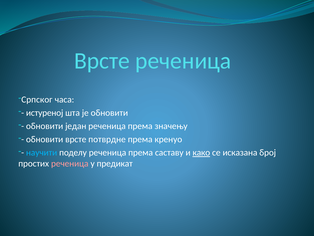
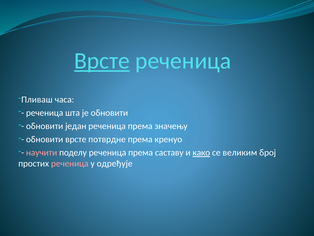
Врсте at (102, 61) underline: none -> present
Српског: Српског -> Пливаш
истуреној at (45, 113): истуреној -> реченица
научити colour: light blue -> pink
исказана: исказана -> великим
предикат: предикат -> одређује
